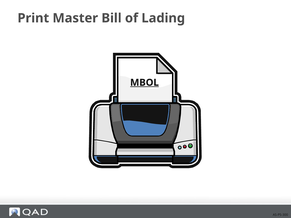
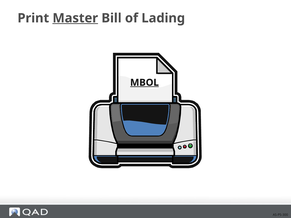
Master underline: none -> present
